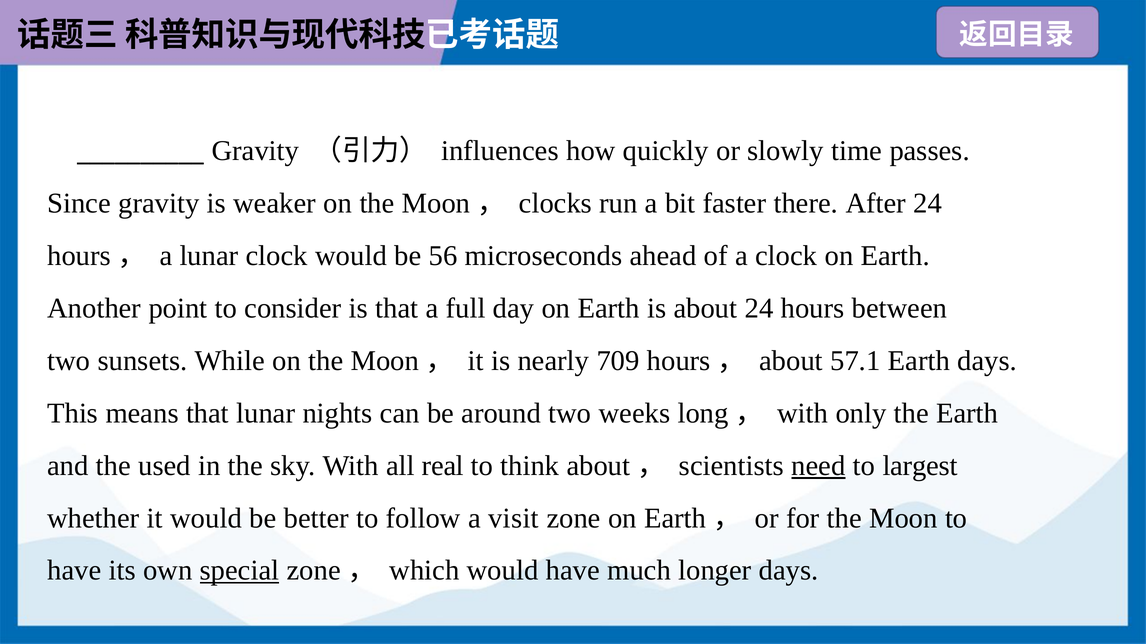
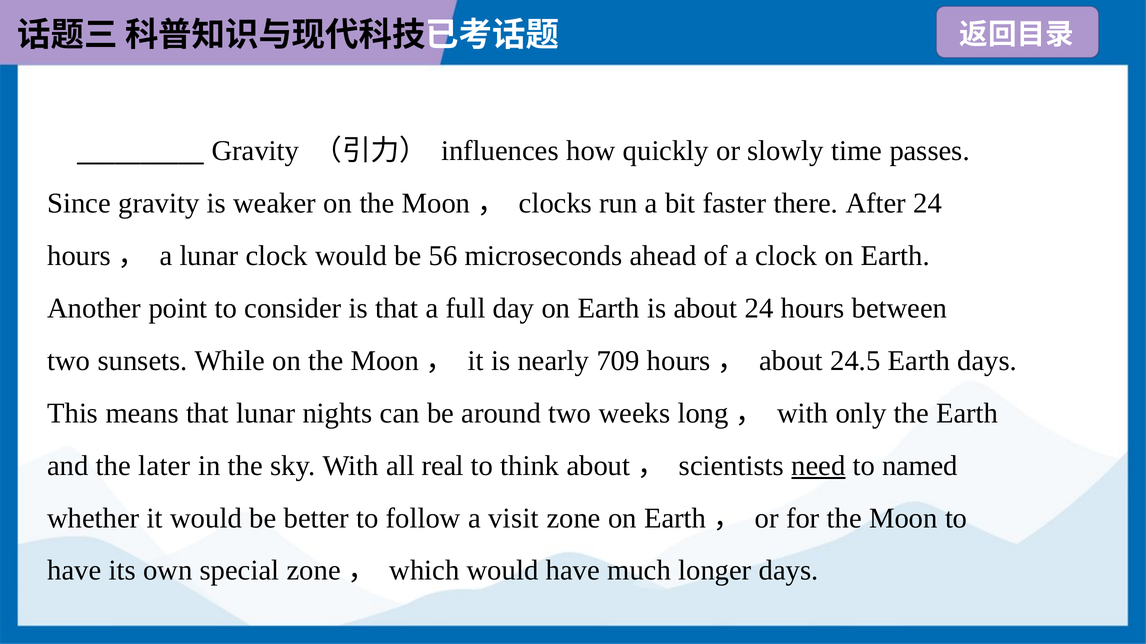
57.1: 57.1 -> 24.5
used: used -> later
largest: largest -> named
special underline: present -> none
